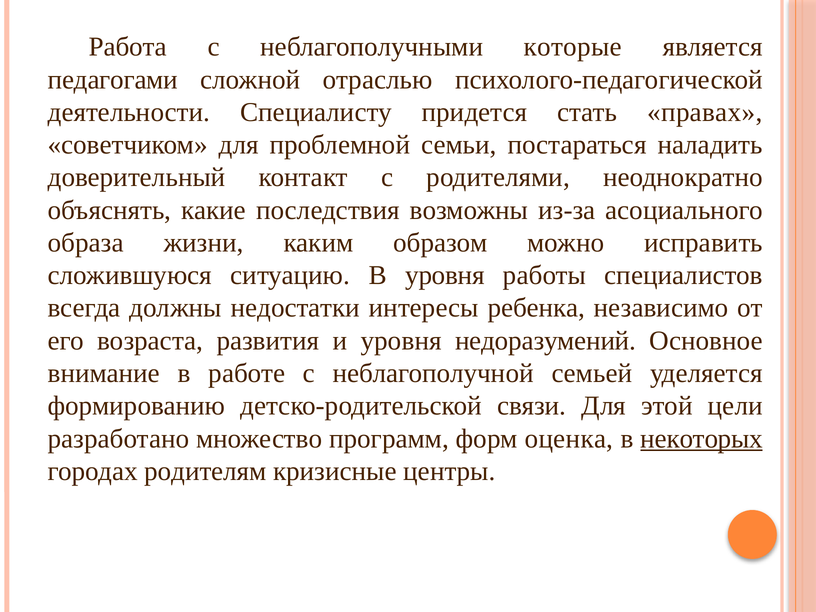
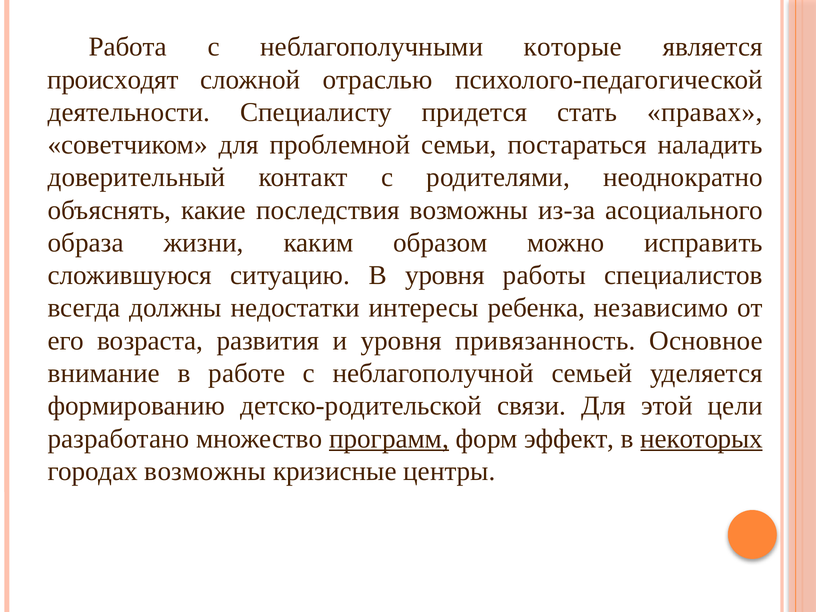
педагогами: педагогами -> происходят
недоразумений: недоразумений -> привязанность
программ underline: none -> present
оценка: оценка -> эффект
городах родителям: родителям -> возможны
